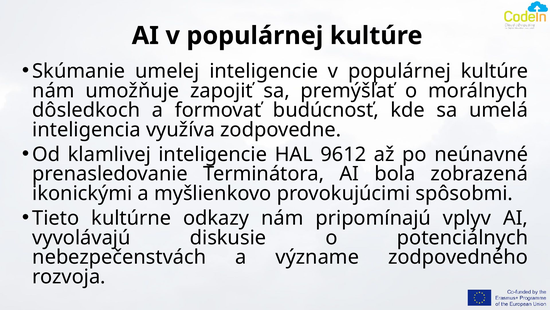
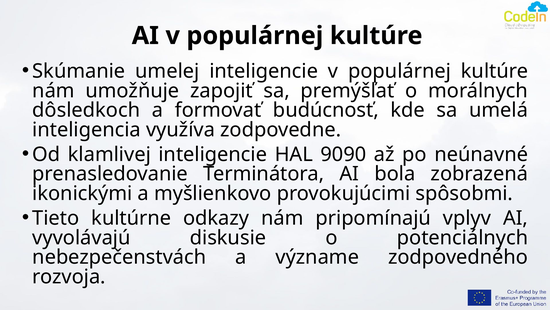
9612: 9612 -> 9090
